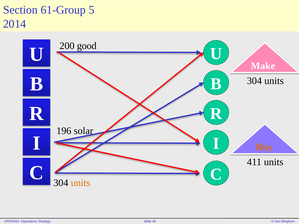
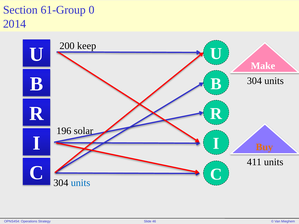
5: 5 -> 0
good: good -> keep
units at (81, 183) colour: orange -> blue
